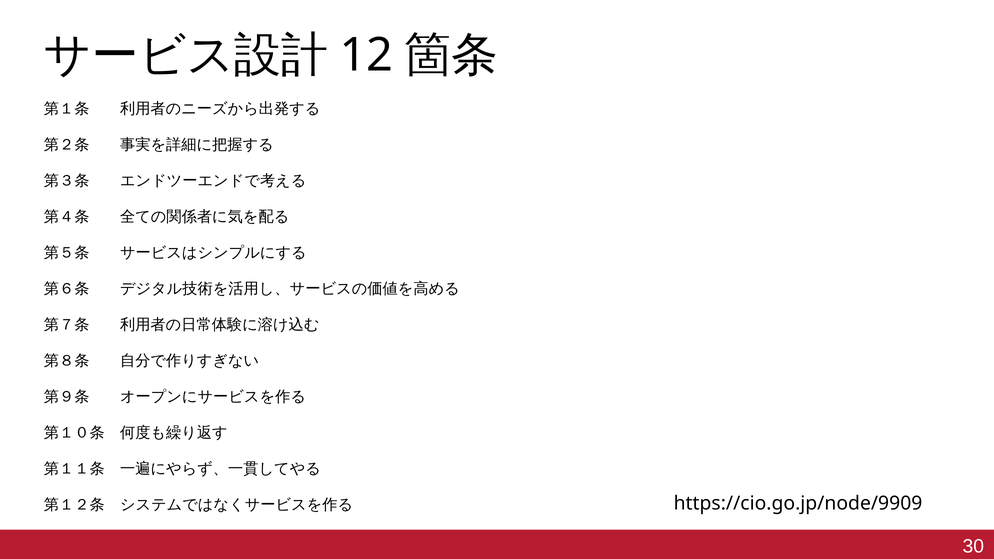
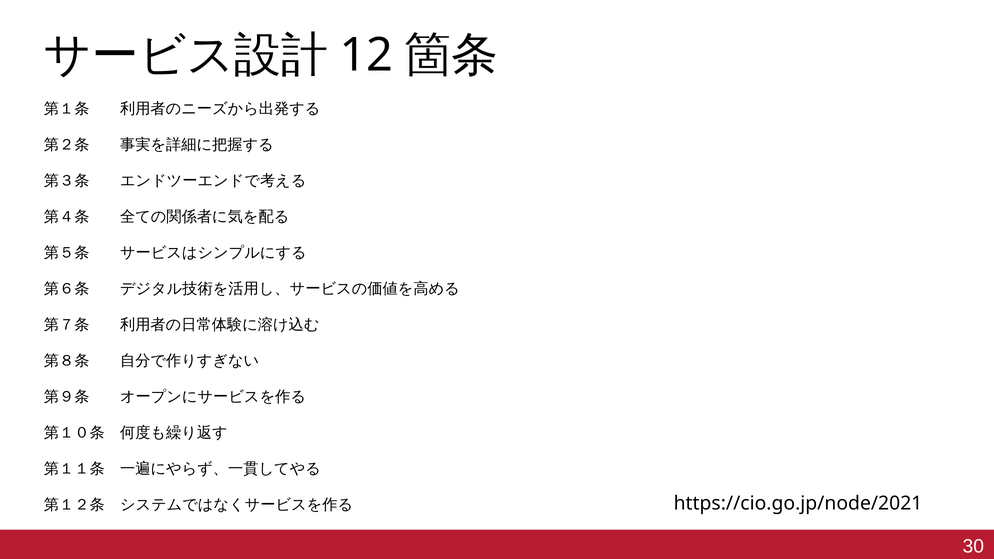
https://cio.go.jp/node/9909: https://cio.go.jp/node/9909 -> https://cio.go.jp/node/2021
